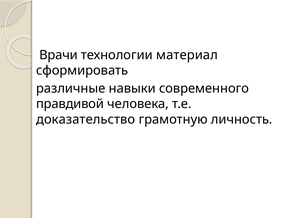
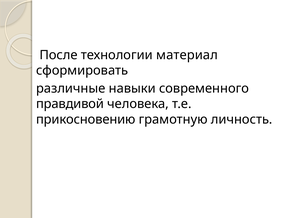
Врачи: Врачи -> После
доказательство: доказательство -> прикосновению
